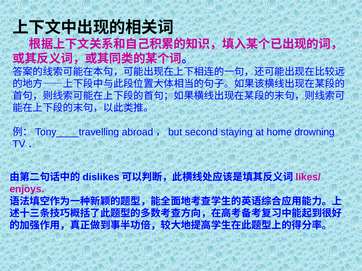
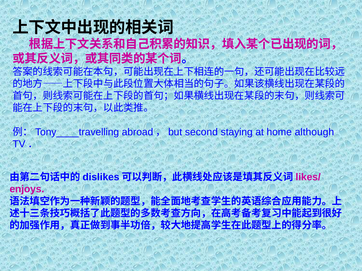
drowning: drowning -> although
